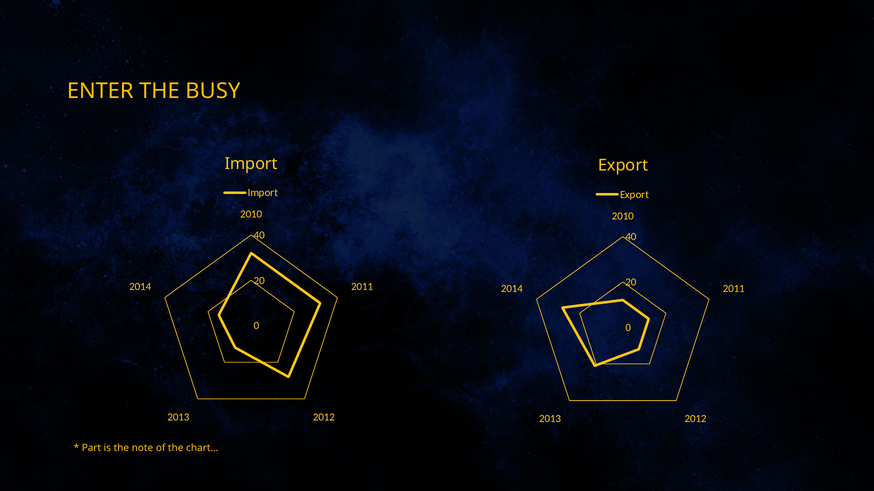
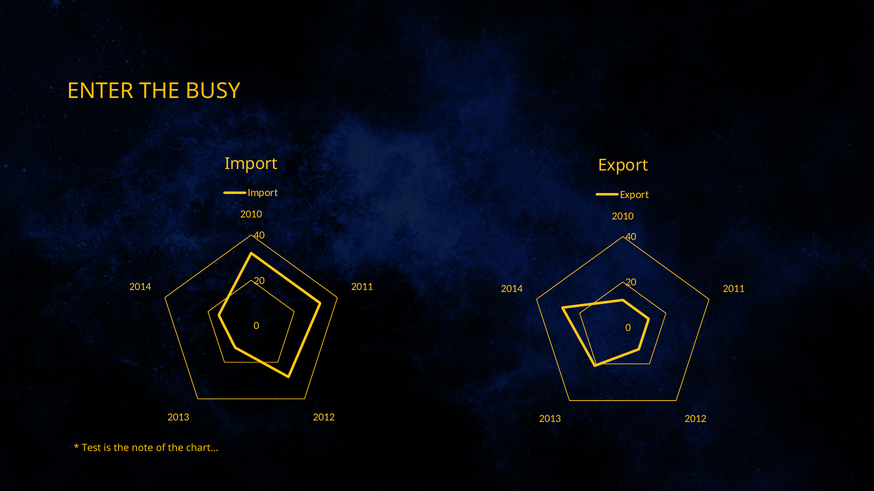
Part: Part -> Test
